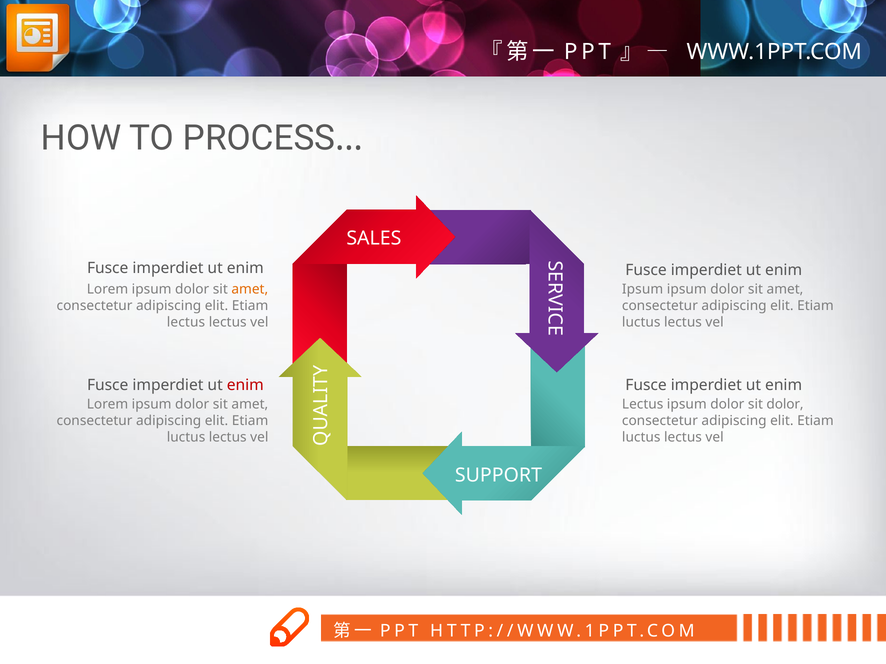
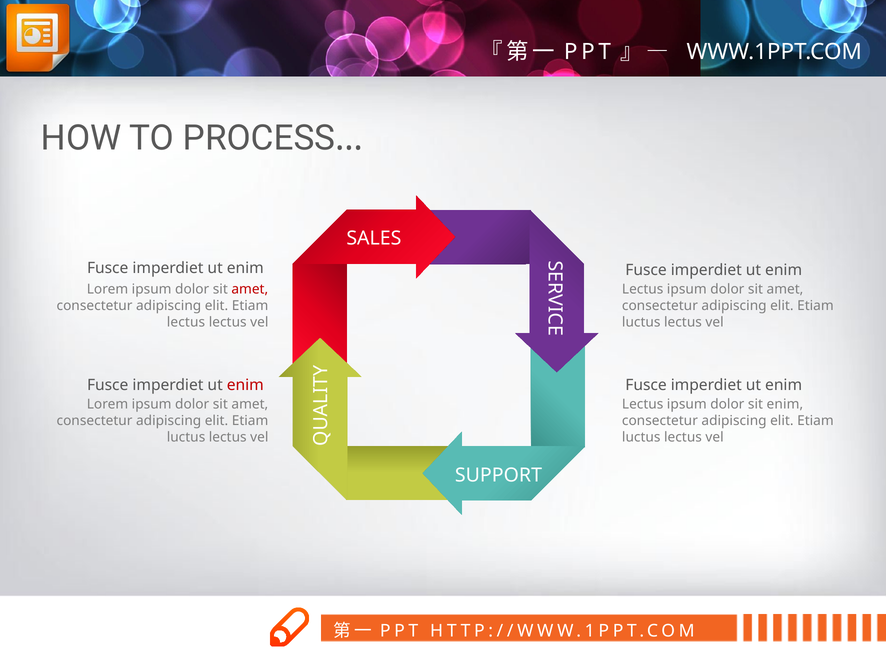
amet at (250, 289) colour: orange -> red
Ipsum at (643, 289): Ipsum -> Lectus
sit dolor: dolor -> enim
